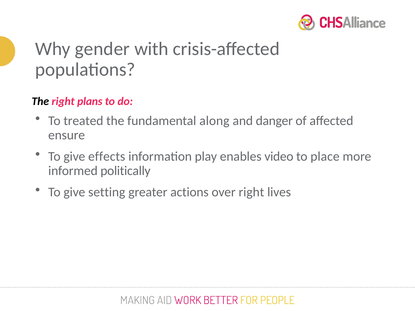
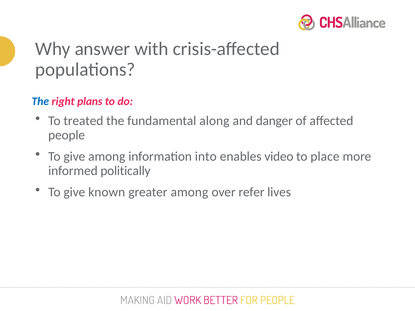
gender: gender -> answer
The at (40, 101) colour: black -> blue
ensure: ensure -> people
give effects: effects -> among
play: play -> into
setting: setting -> known
greater actions: actions -> among
over right: right -> refer
